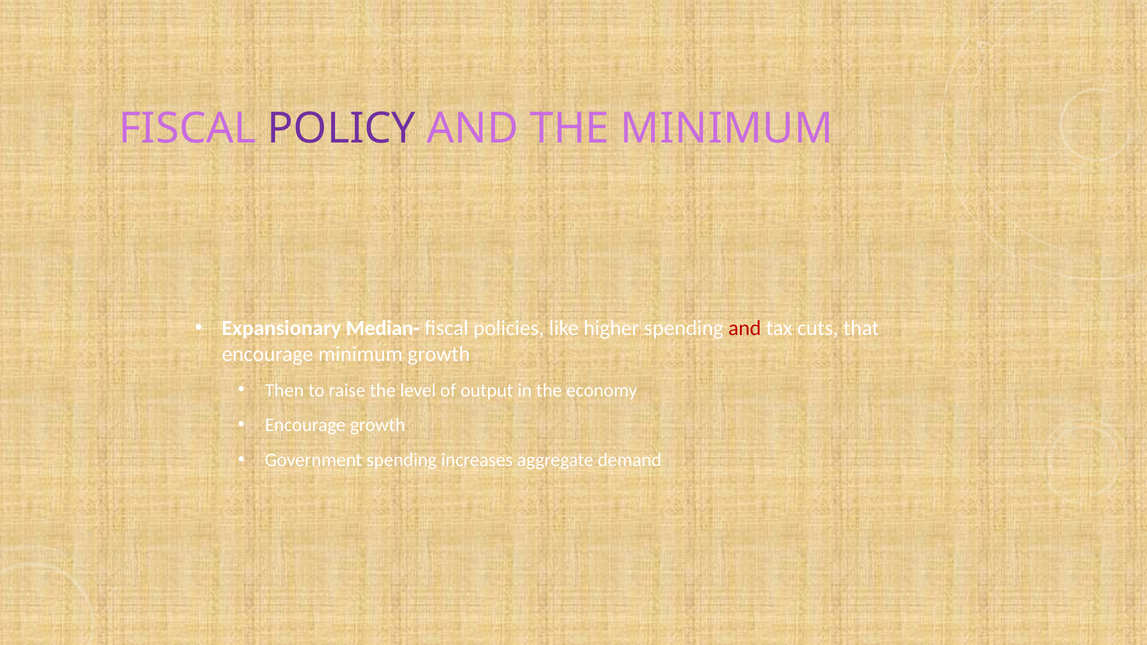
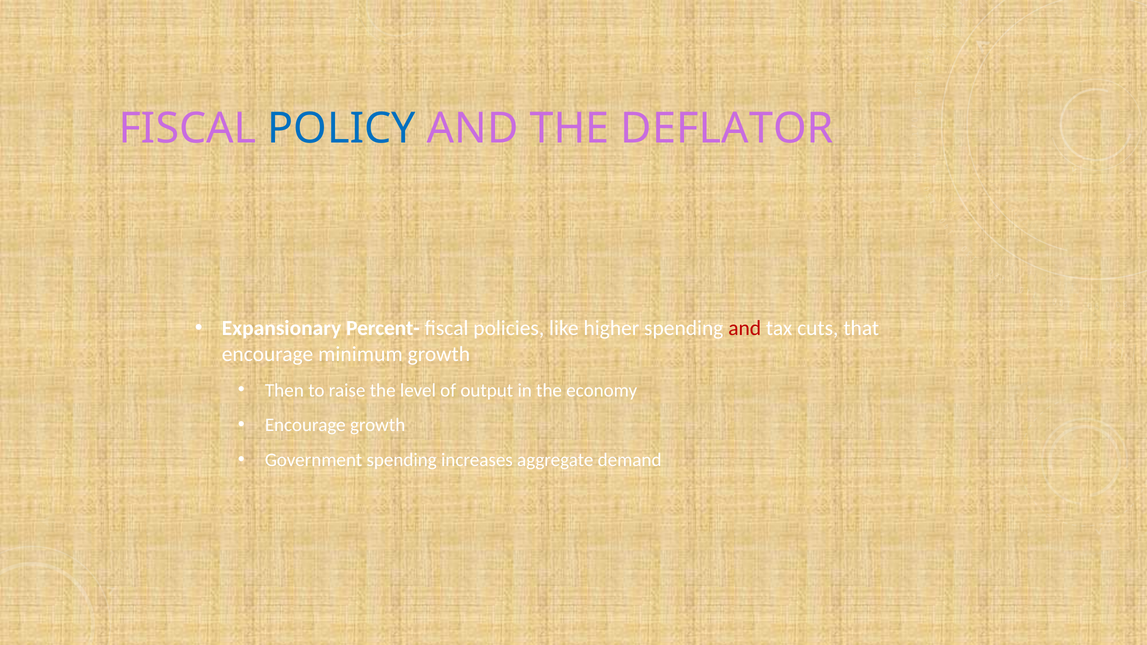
POLICY colour: purple -> blue
THE MINIMUM: MINIMUM -> DEFLATOR
Median-: Median- -> Percent-
